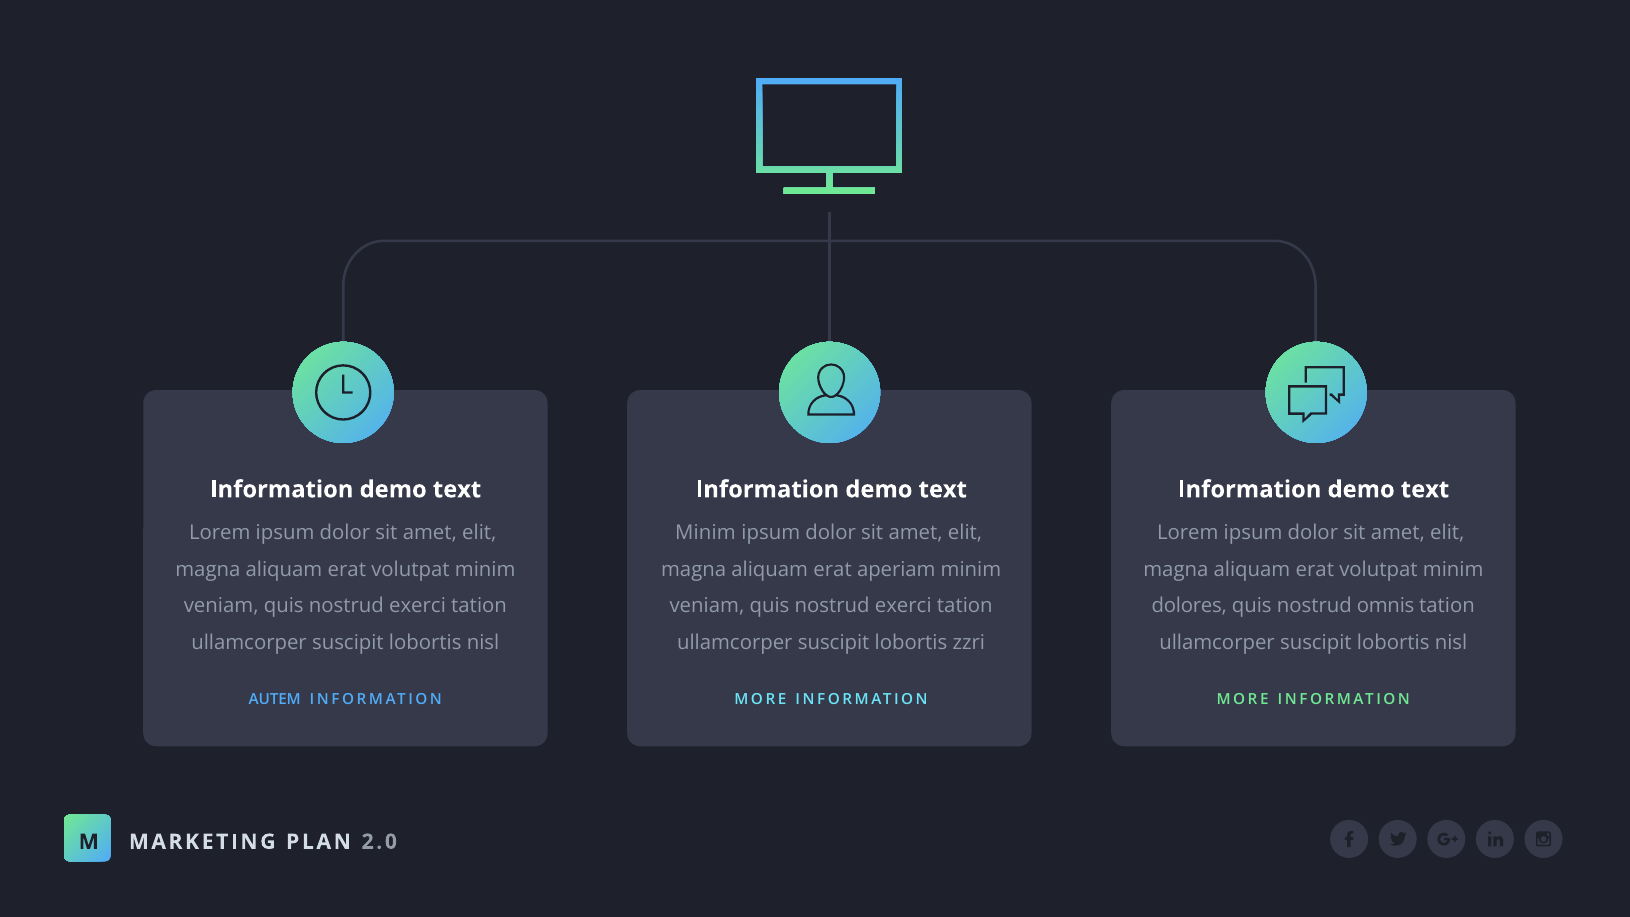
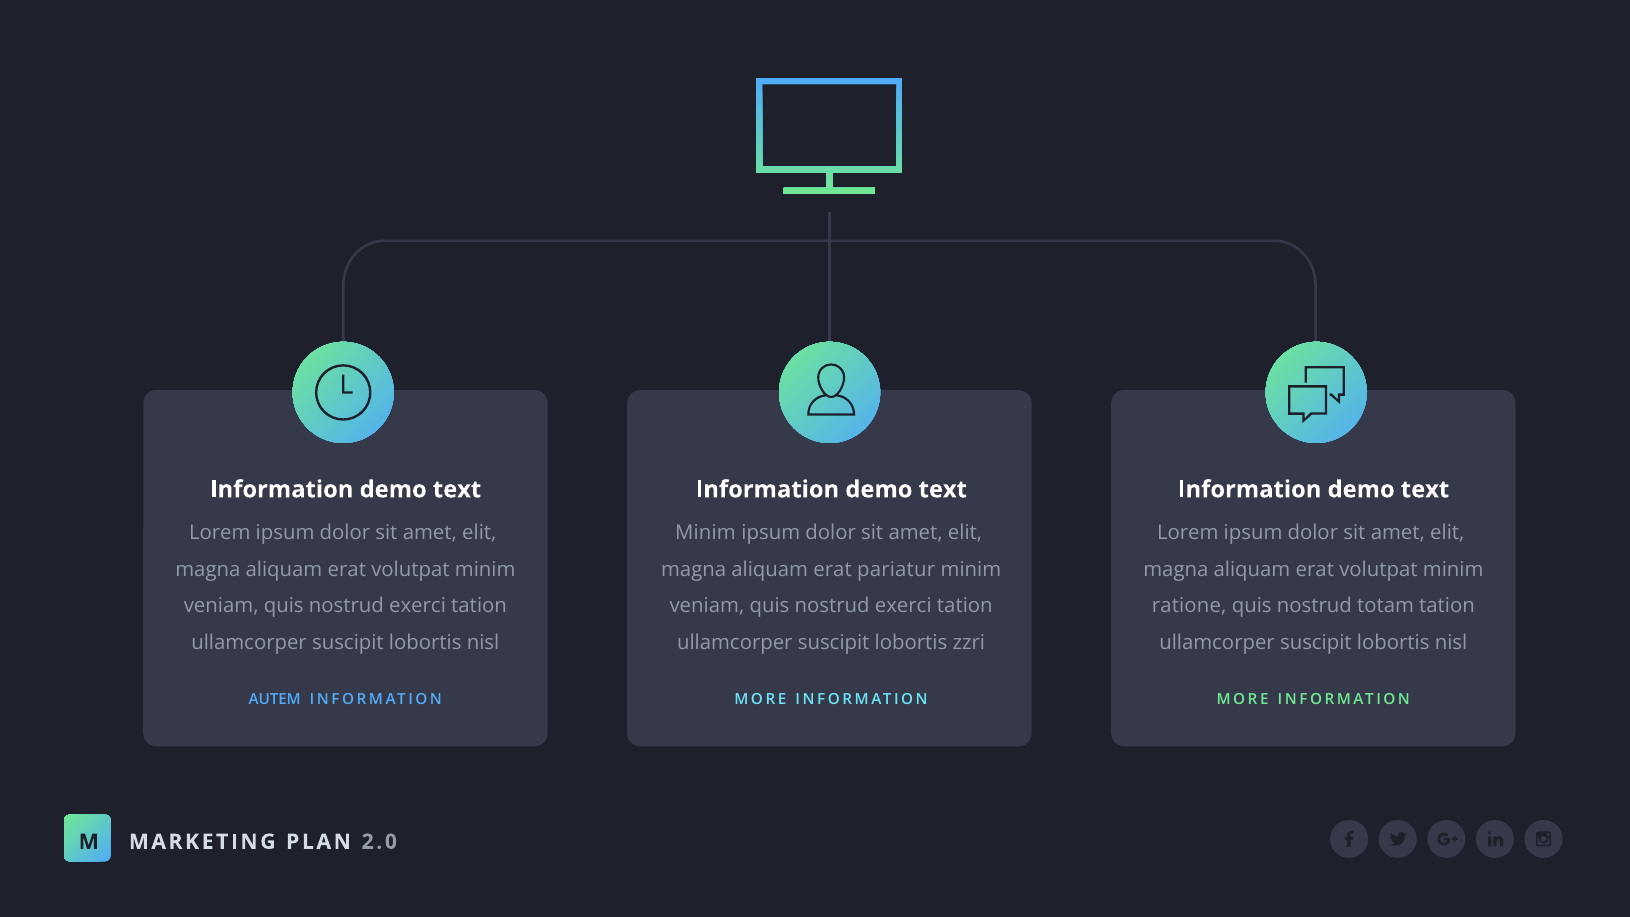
aperiam: aperiam -> pariatur
dolores: dolores -> ratione
omnis: omnis -> totam
